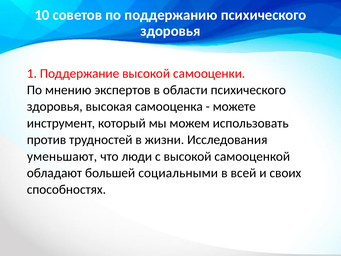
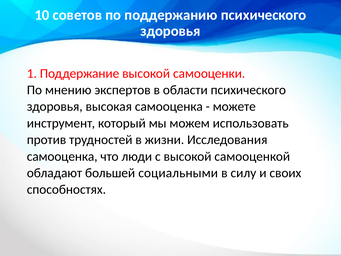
уменьшают at (62, 156): уменьшают -> самооценка
всей: всей -> силу
